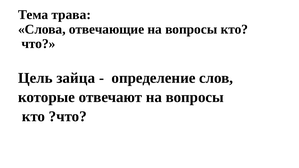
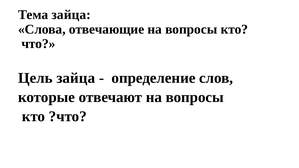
Тема трава: трава -> зайца
